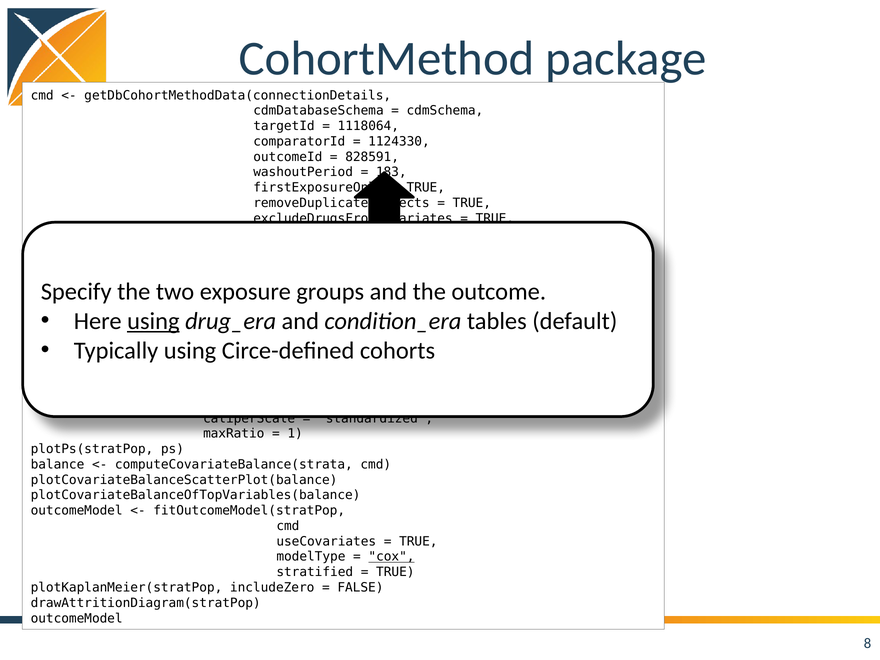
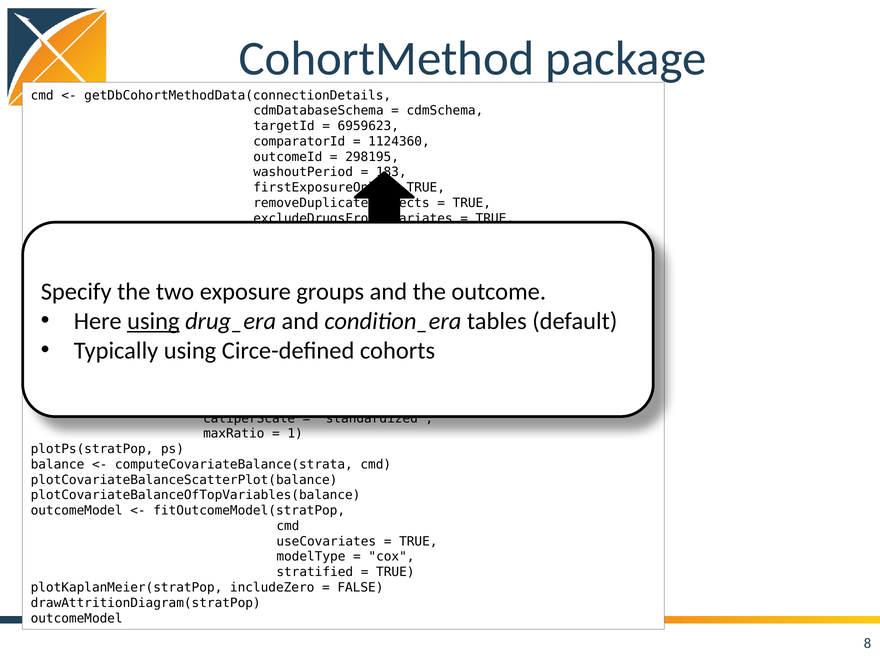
1118064: 1118064 -> 6959623
1124330: 1124330 -> 1124360
828591: 828591 -> 298195
cox underline: present -> none
